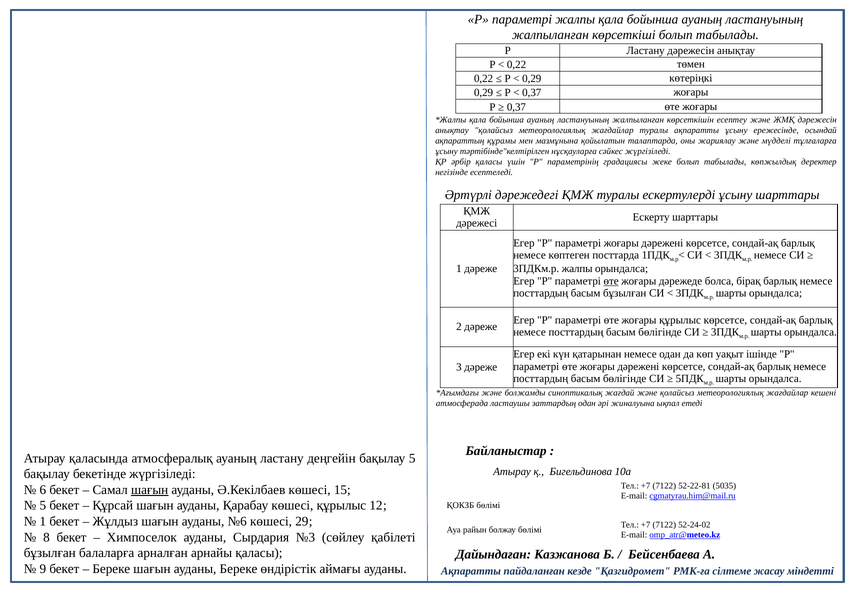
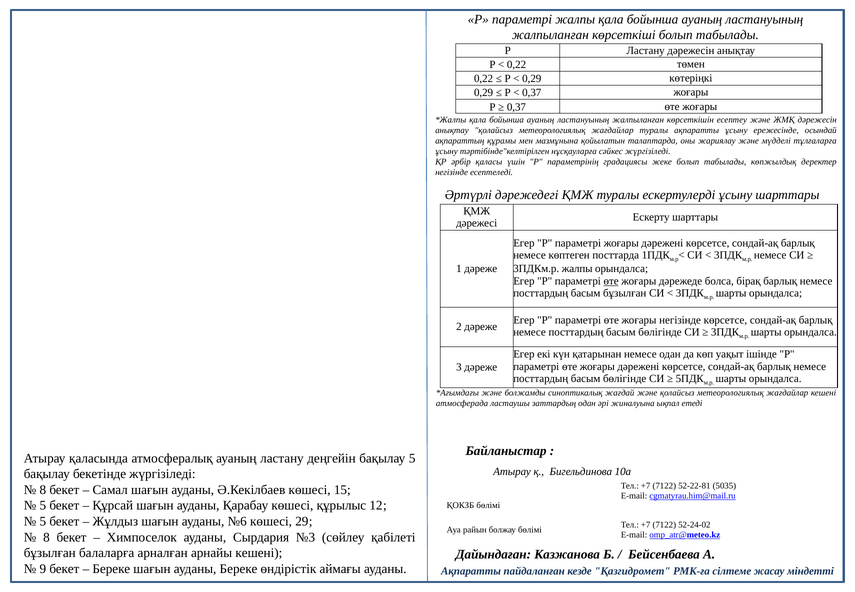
жоғары құрылыс: құрылыс -> негізінде
6 at (43, 490): 6 -> 8
шағын at (150, 490) underline: present -> none
1 at (43, 521): 1 -> 5
арнайы қаласы: қаласы -> кешені
